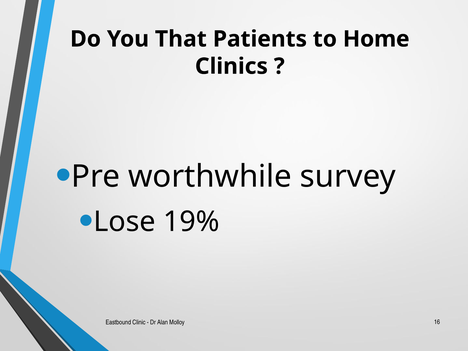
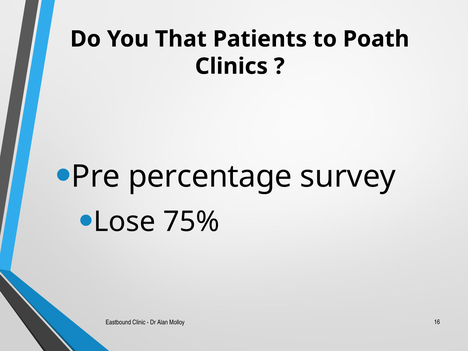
Home: Home -> Poath
worthwhile: worthwhile -> percentage
19%: 19% -> 75%
